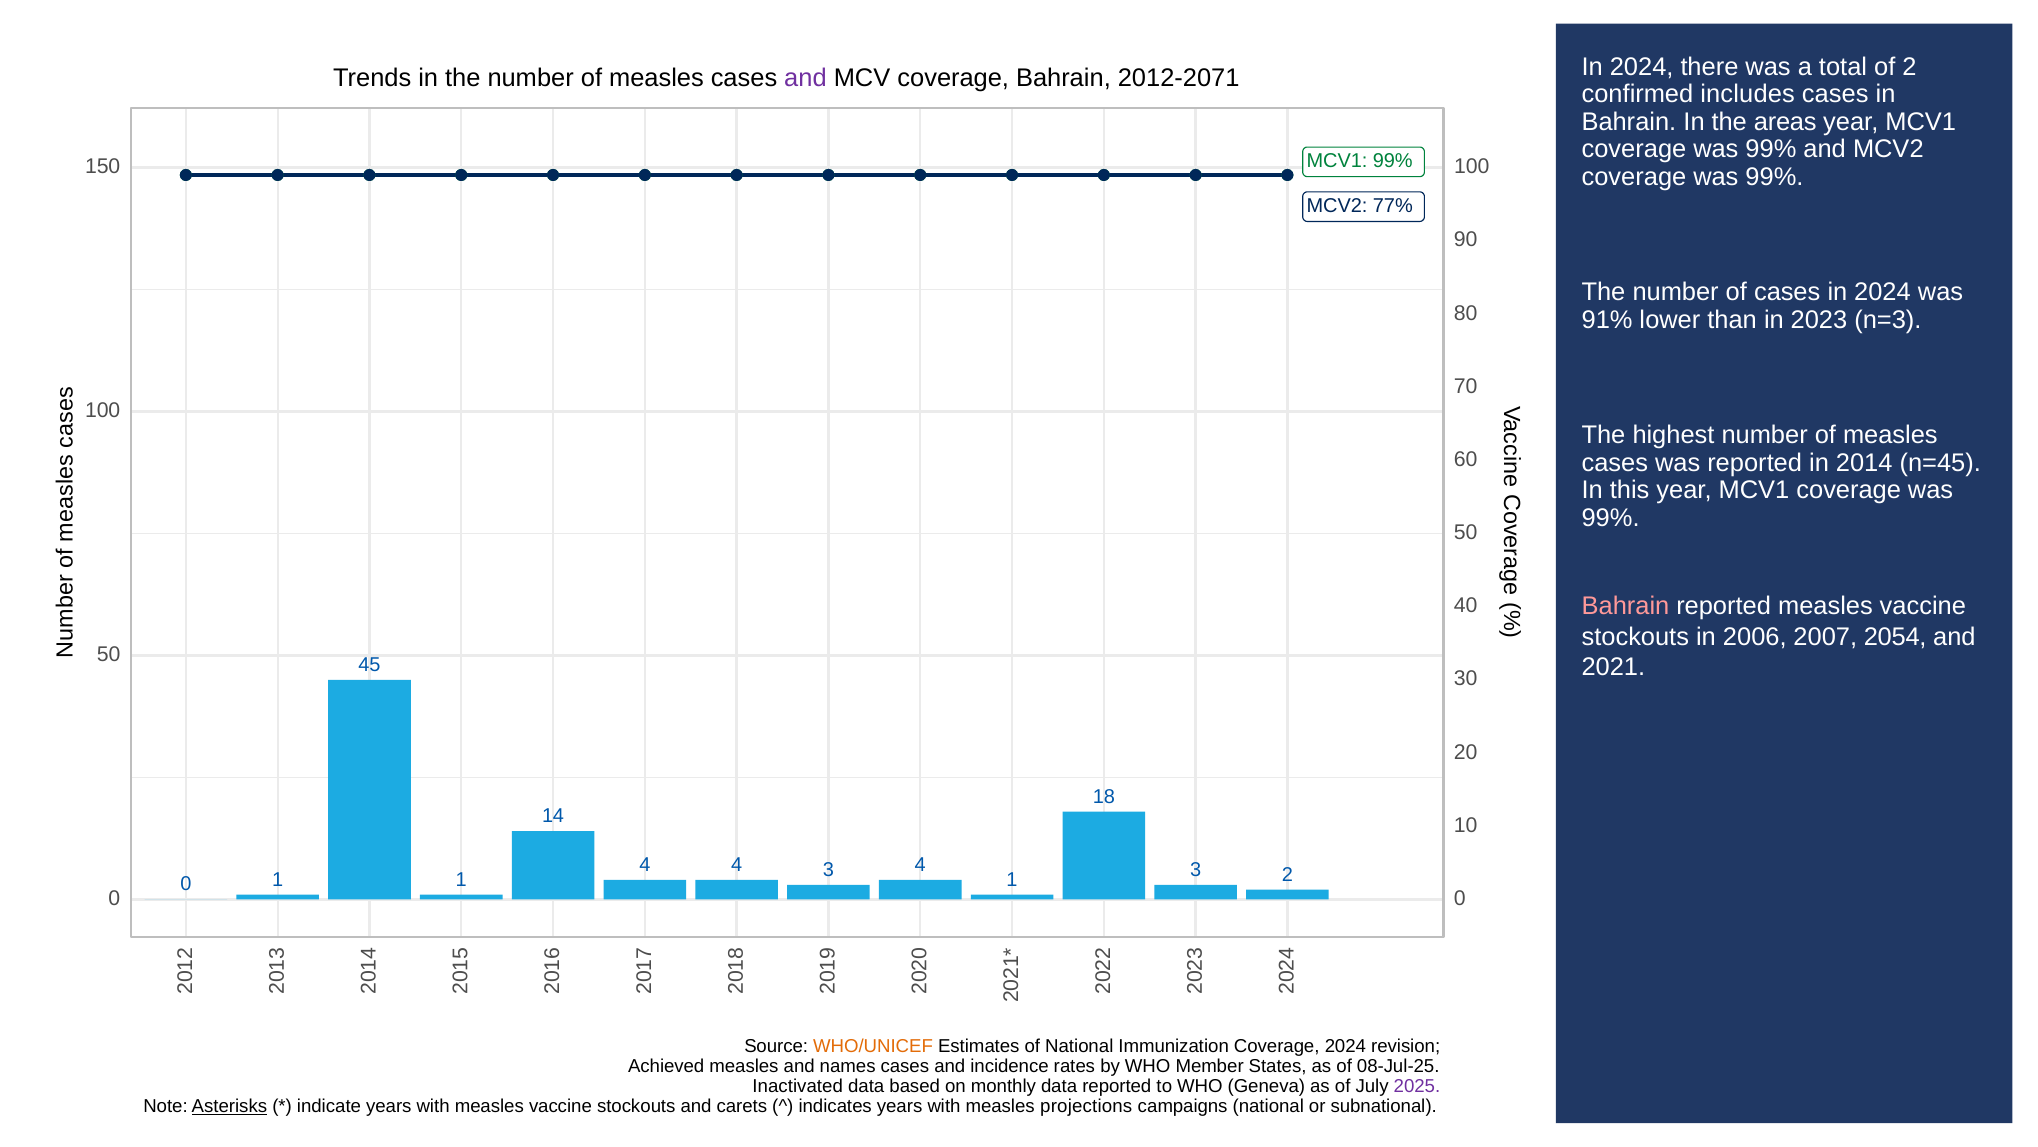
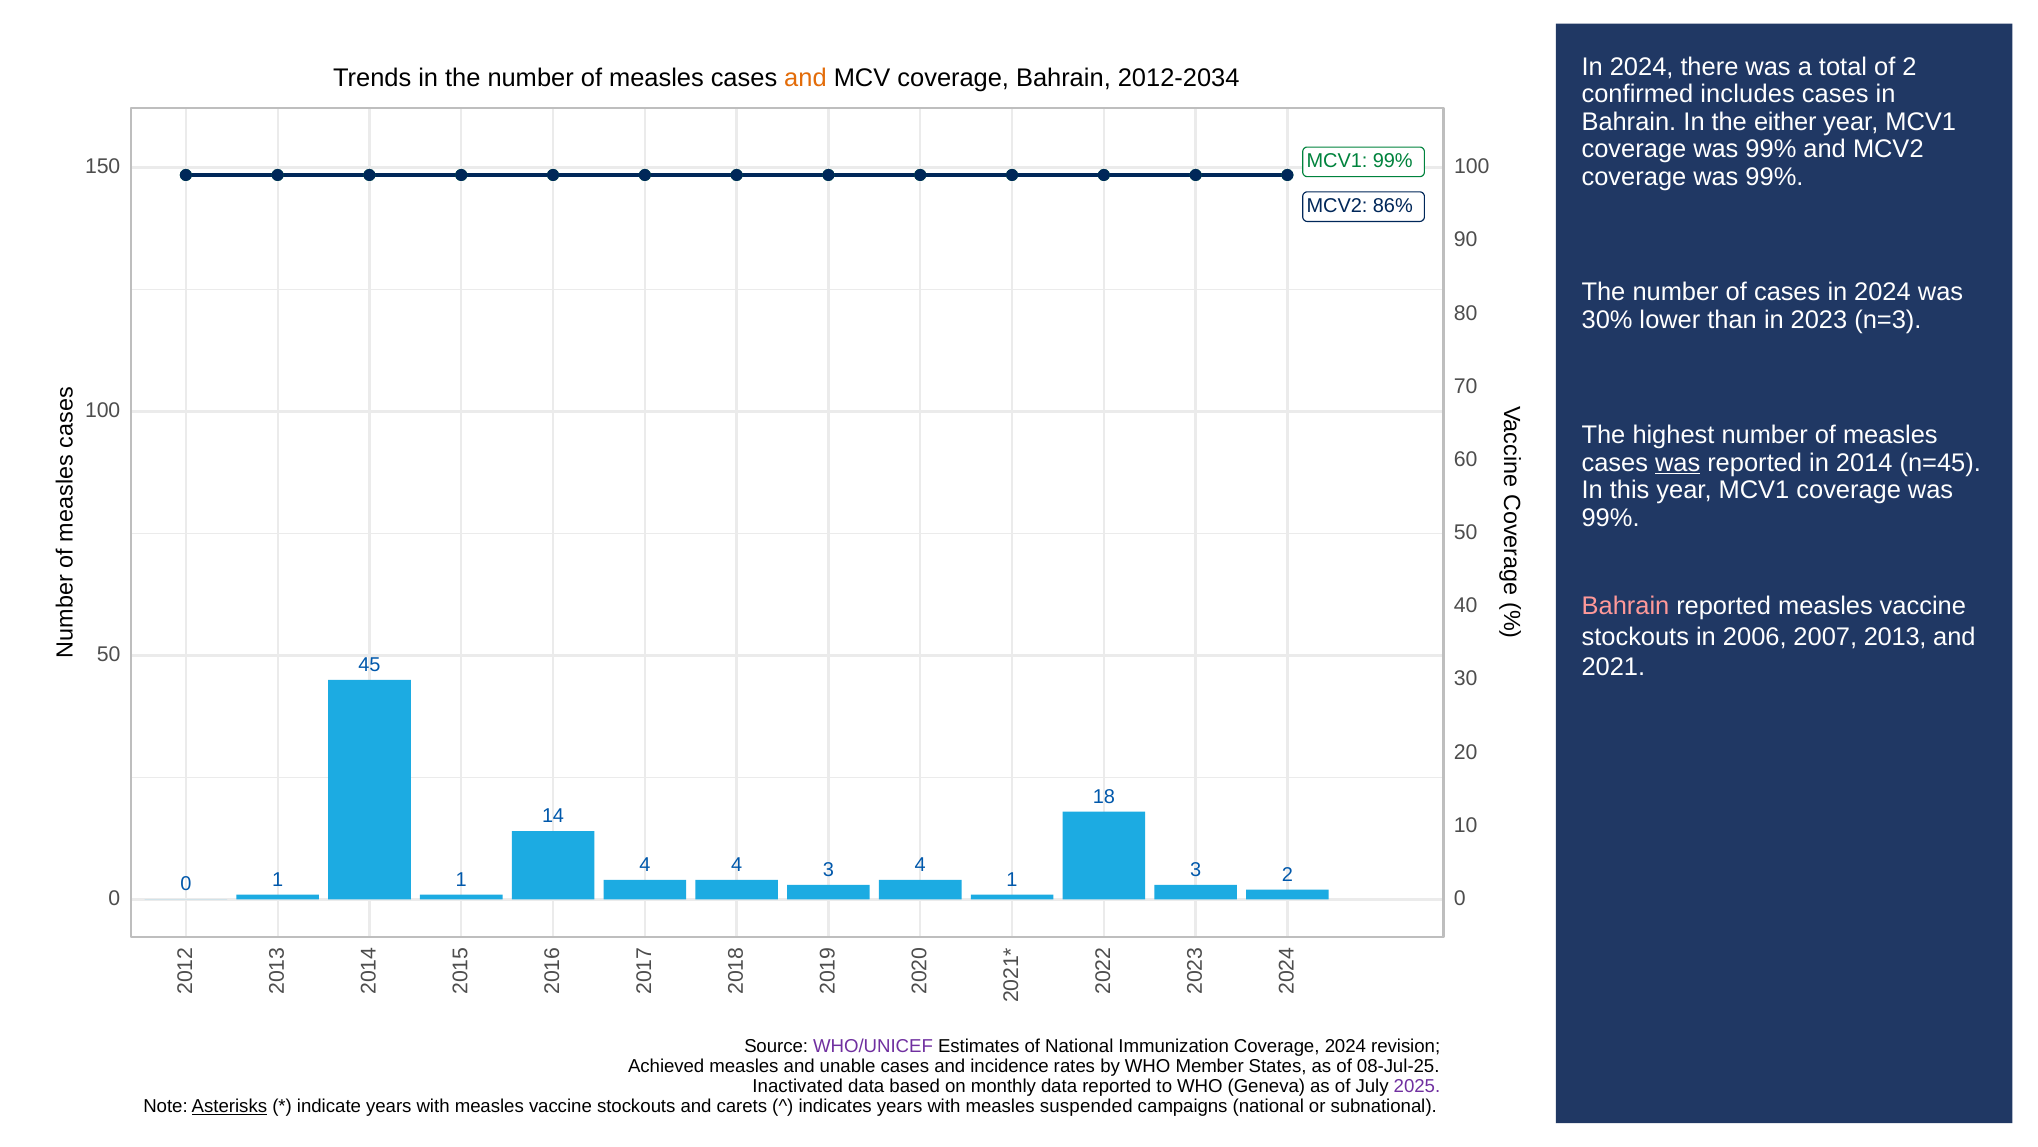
and at (806, 78) colour: purple -> orange
2012-2071: 2012-2071 -> 2012-2034
areas: areas -> either
77%: 77% -> 86%
91%: 91% -> 30%
was at (1678, 462) underline: none -> present
2054: 2054 -> 2013
WHO/UNICEF colour: orange -> purple
names: names -> unable
projections: projections -> suspended
